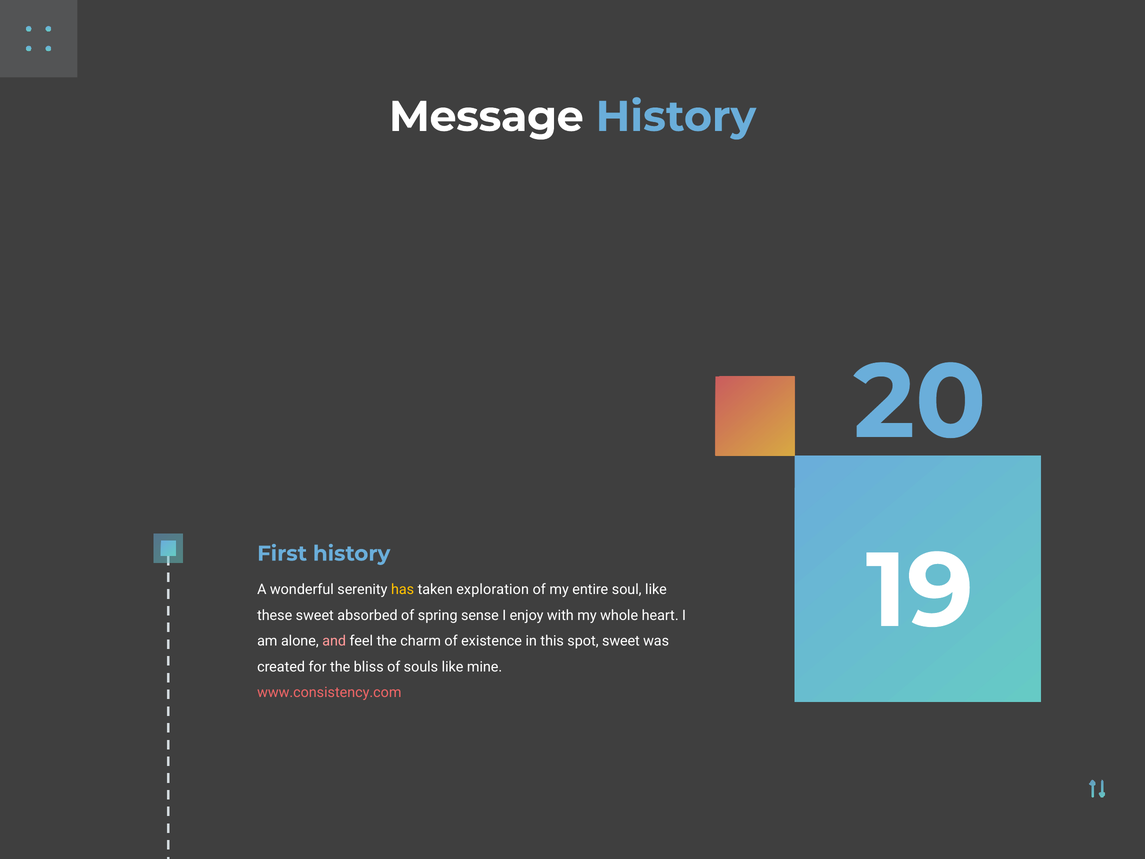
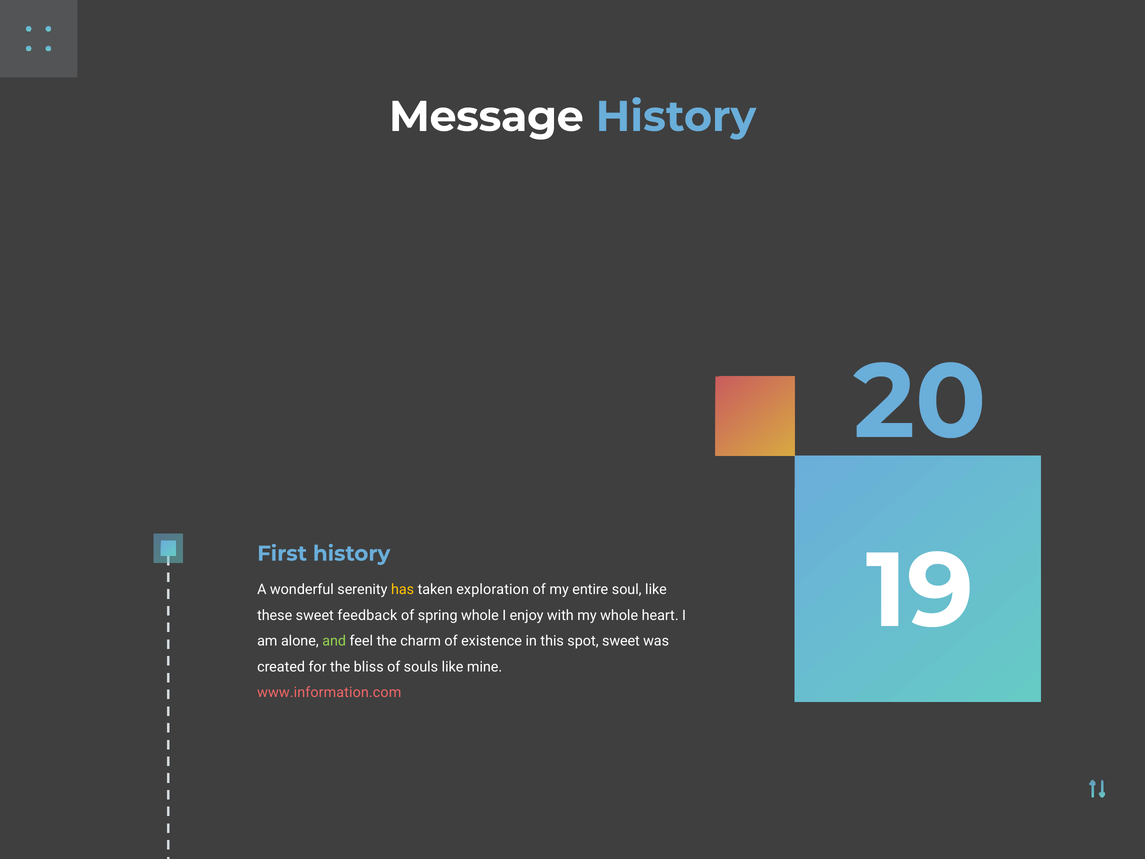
absorbed: absorbed -> feedback
spring sense: sense -> whole
and colour: pink -> light green
www.consistency.com: www.consistency.com -> www.information.com
